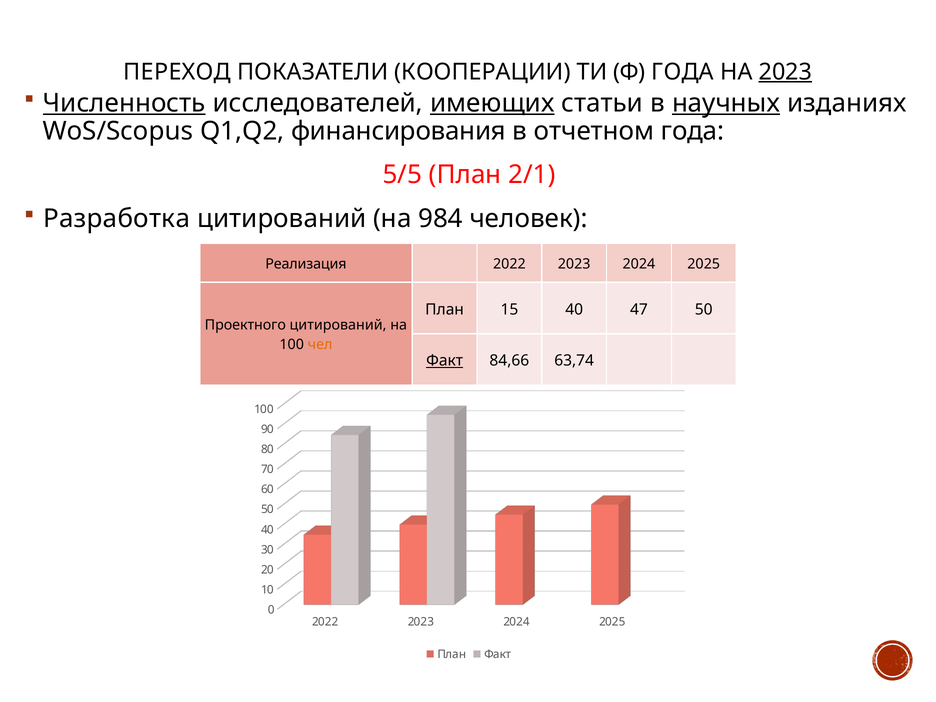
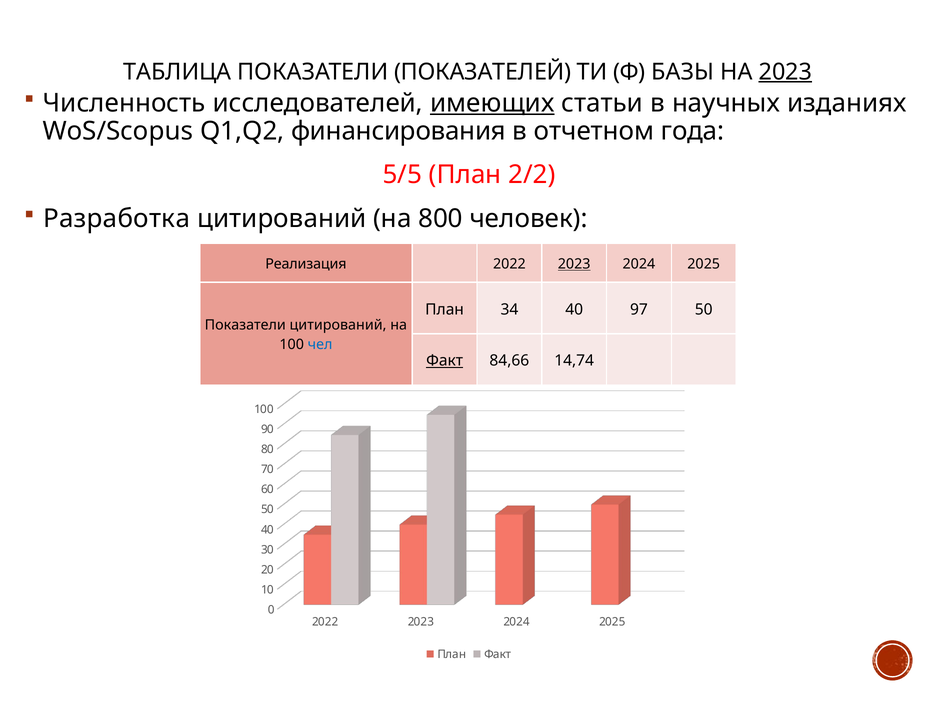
ПЕРЕХОД: ПЕРЕХОД -> ТАБЛИЦА
КООПЕРАЦИИ: КООПЕРАЦИИ -> ПОКАЗАТЕЛЕЙ
Ф ГОДА: ГОДА -> БАЗЫ
Численность underline: present -> none
научных underline: present -> none
2/1: 2/1 -> 2/2
984: 984 -> 800
2023 at (574, 264) underline: none -> present
15: 15 -> 34
47: 47 -> 97
Проектного at (245, 325): Проектного -> Показатели
чел colour: orange -> blue
63,74: 63,74 -> 14,74
